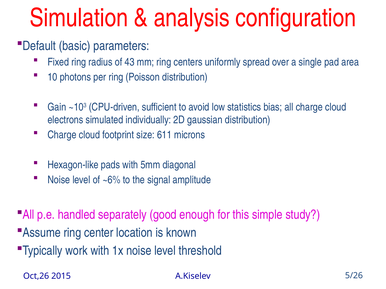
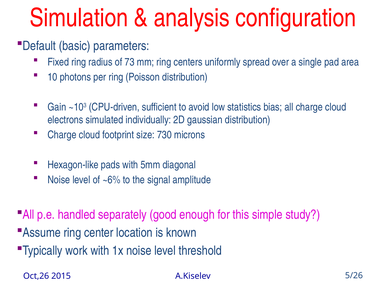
43: 43 -> 73
611: 611 -> 730
